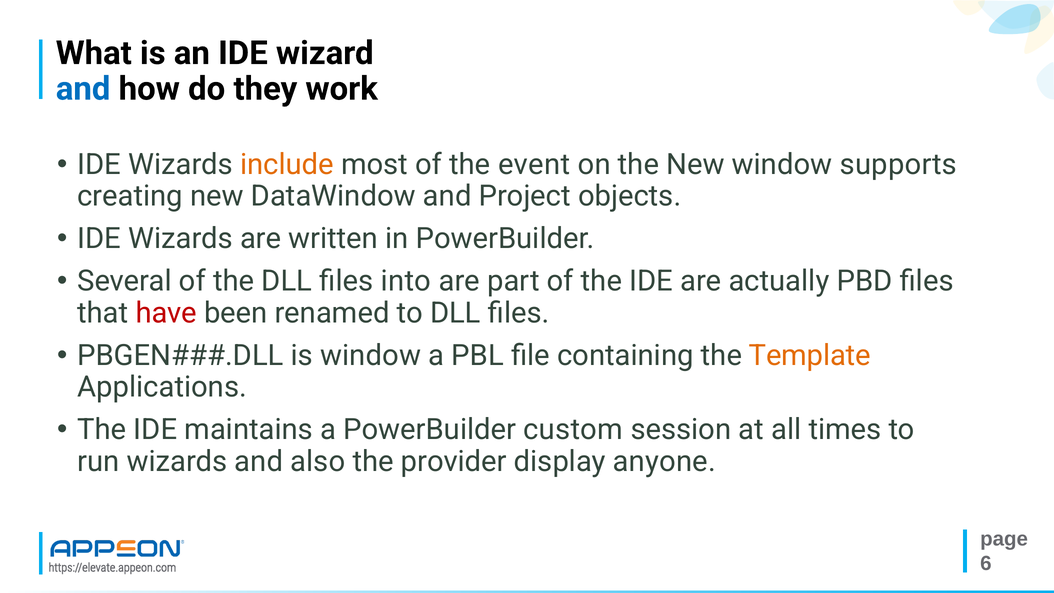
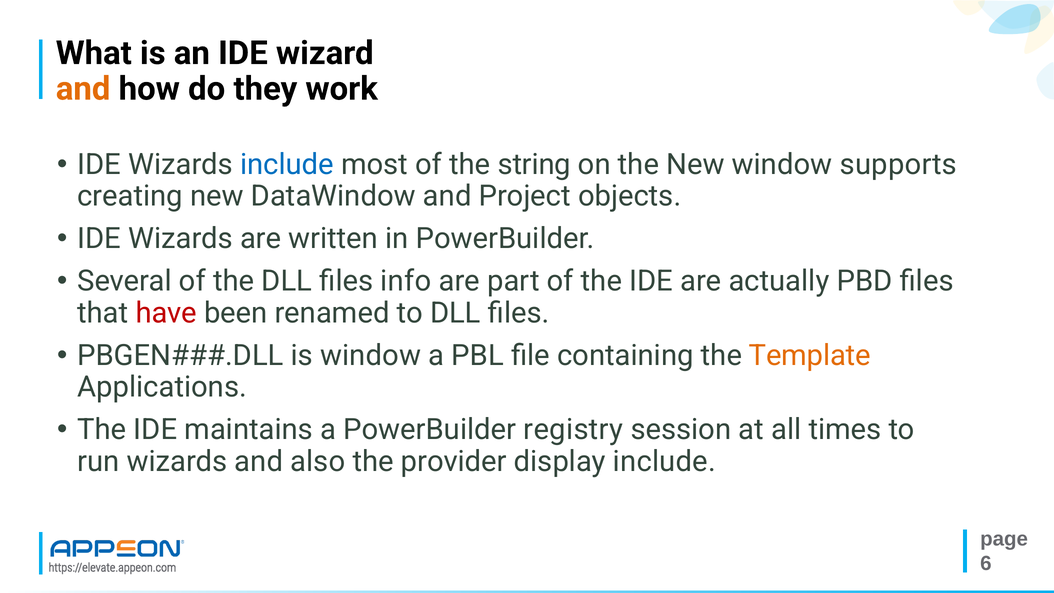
and at (83, 89) colour: blue -> orange
include at (287, 164) colour: orange -> blue
event: event -> string
into: into -> info
custom: custom -> registry
display anyone: anyone -> include
